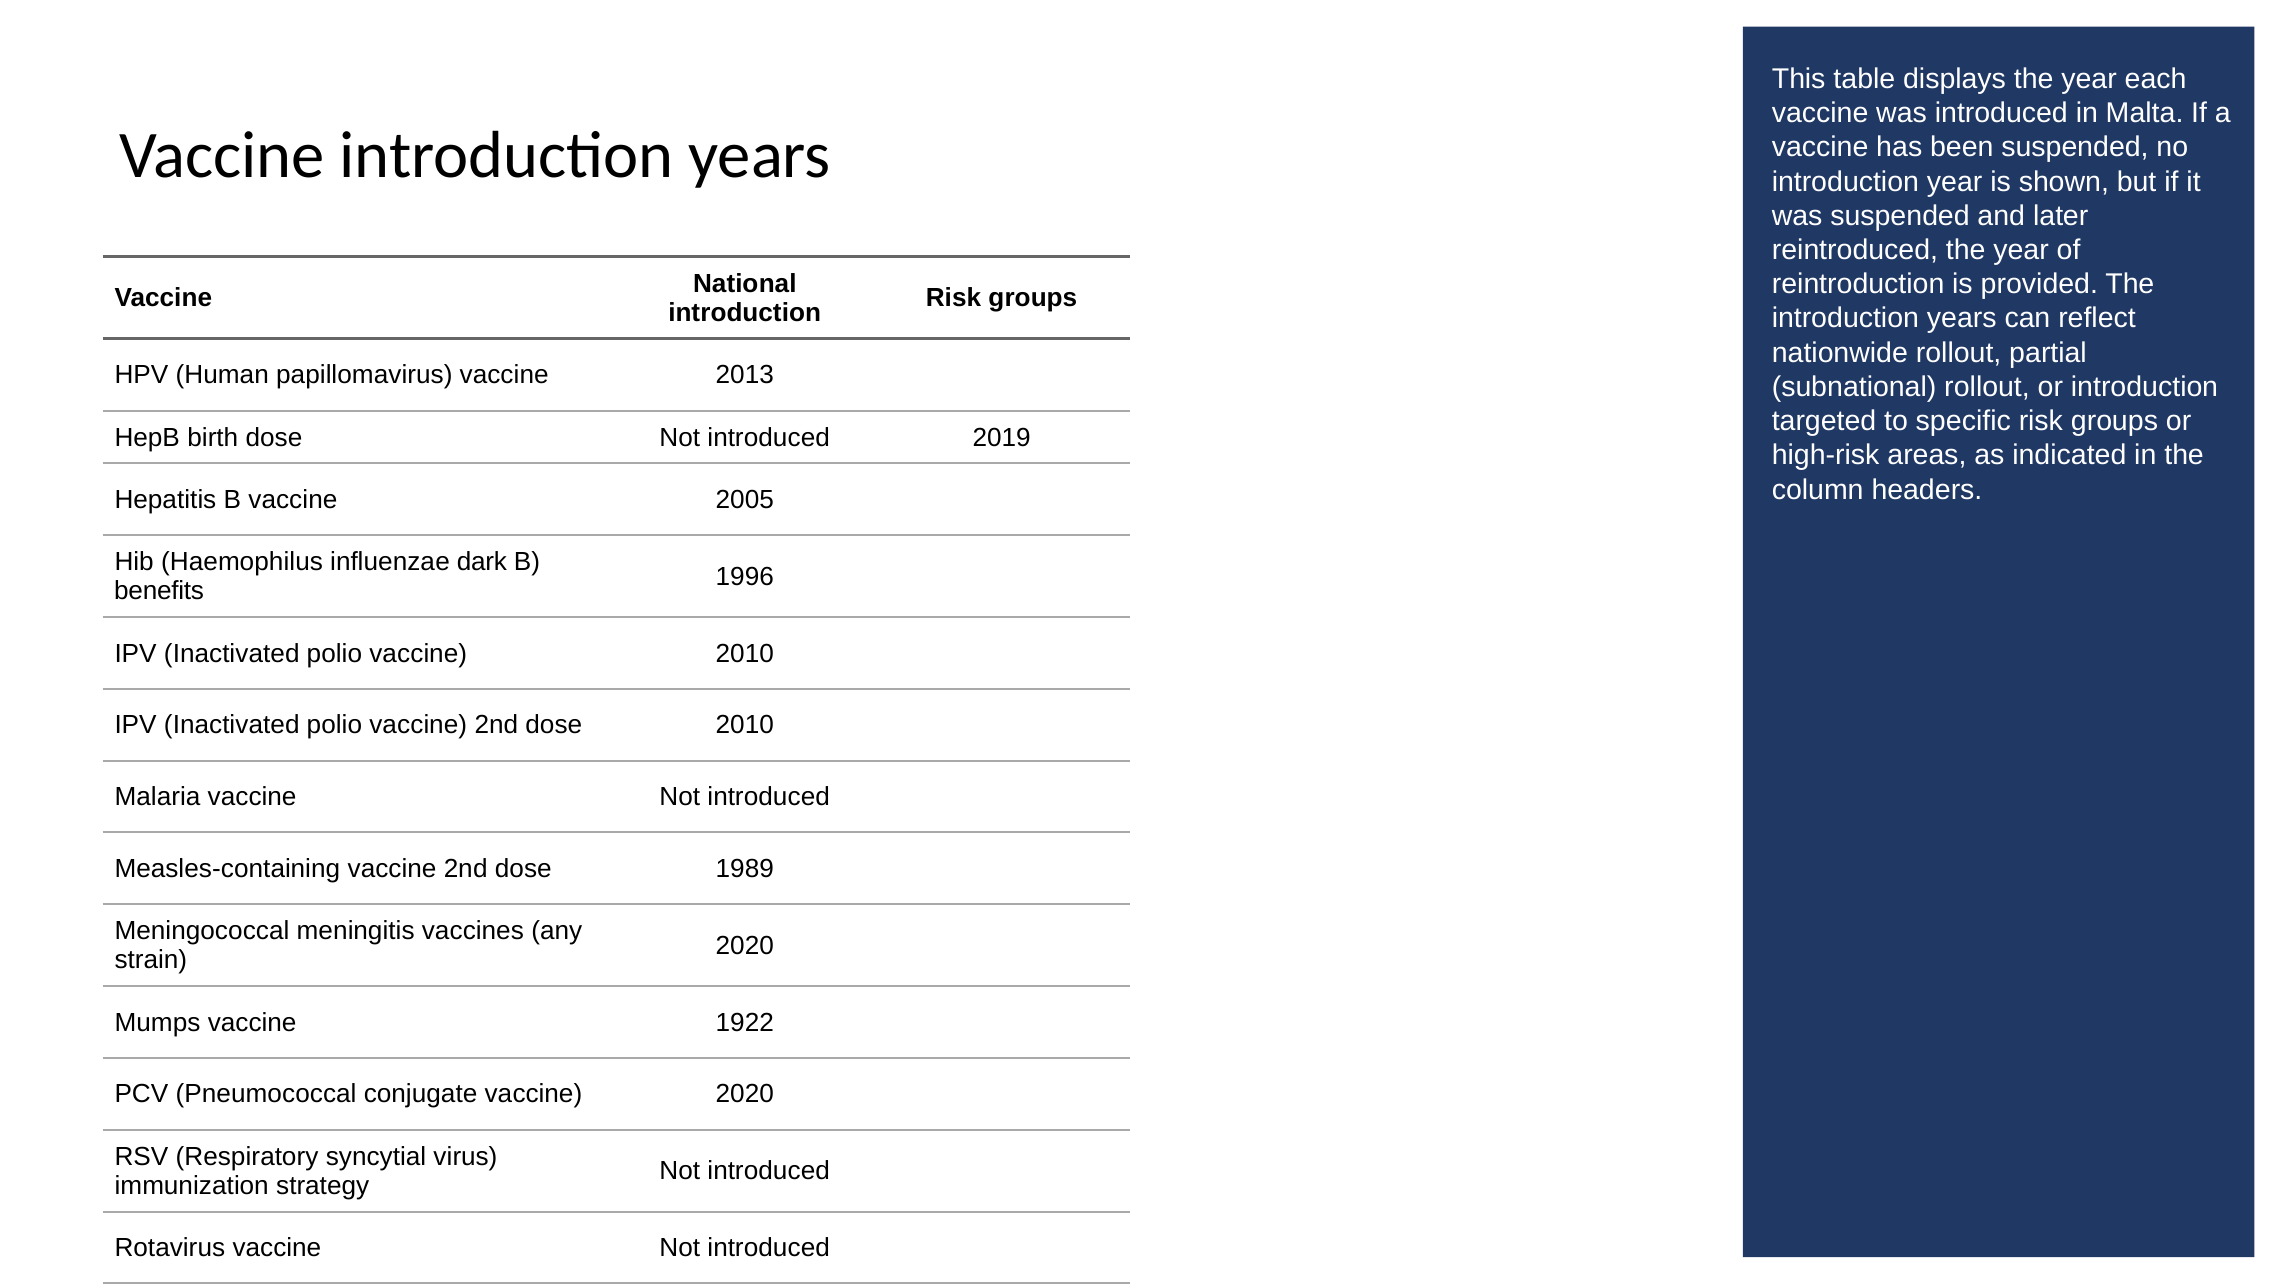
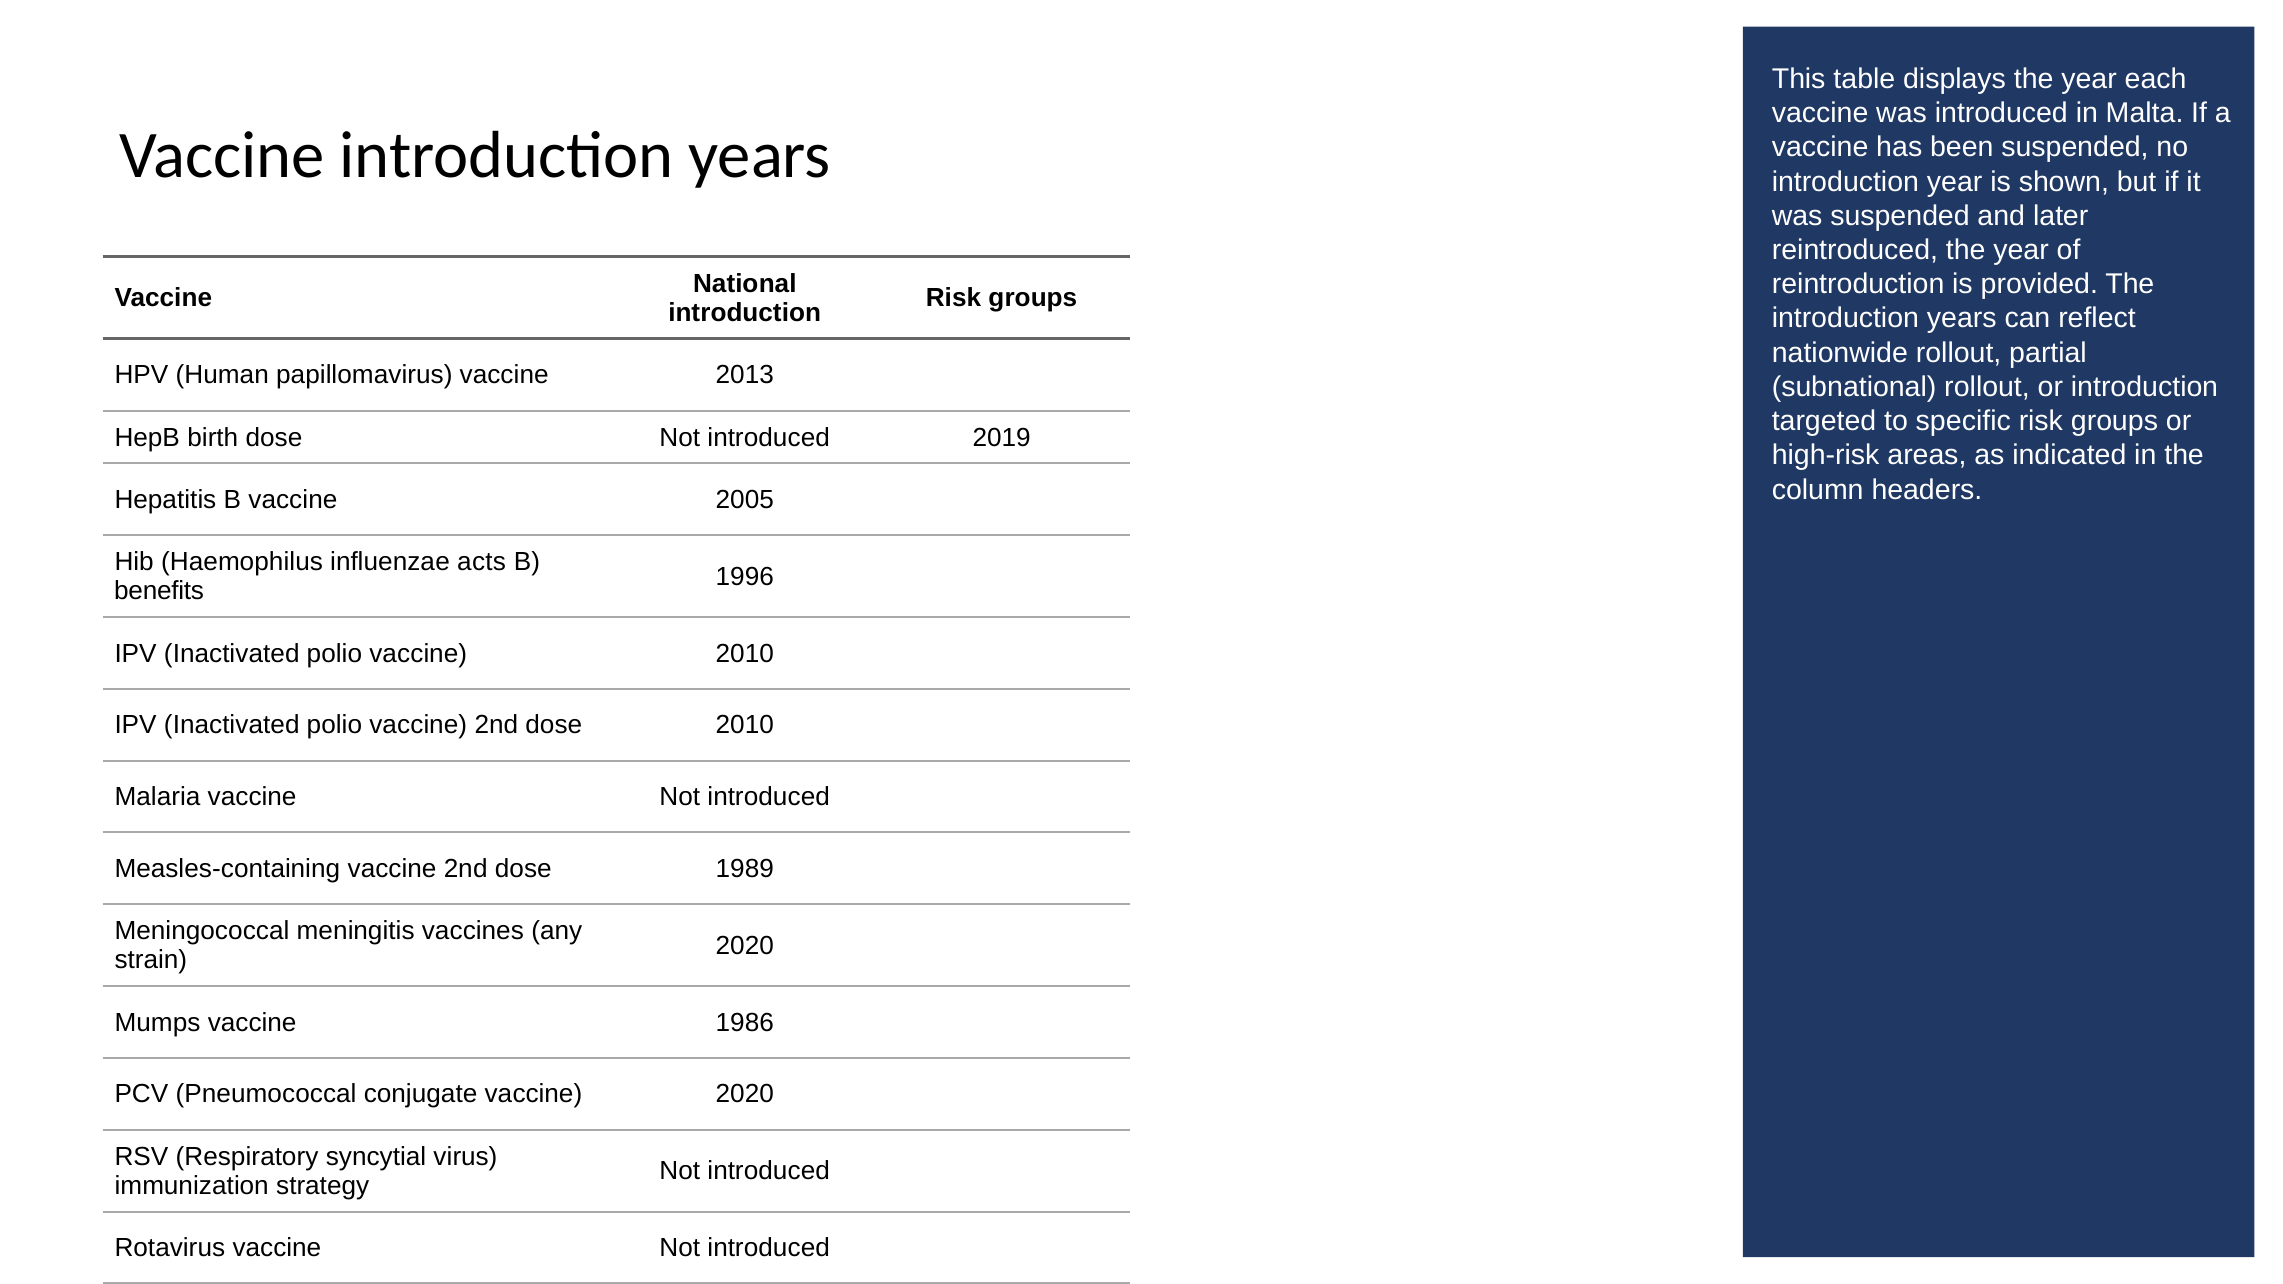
dark: dark -> acts
1922: 1922 -> 1986
